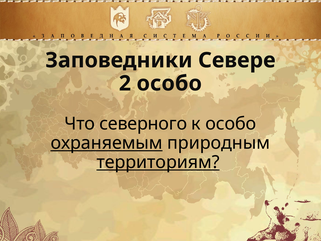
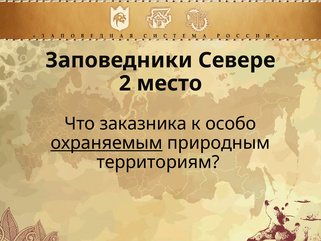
2 особо: особо -> место
северного: северного -> заказника
территориям underline: present -> none
